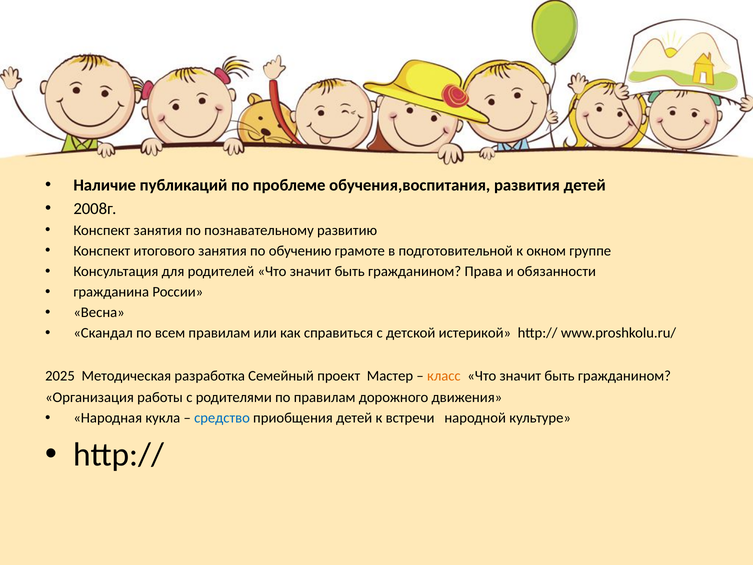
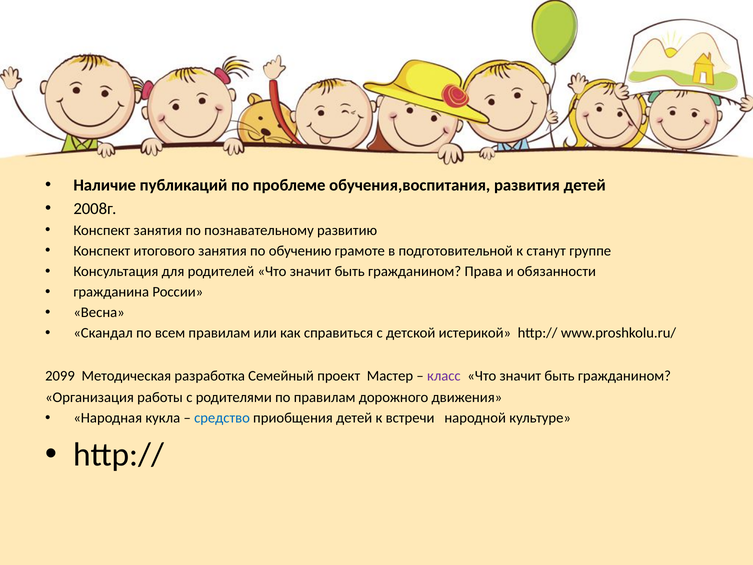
окном: окном -> станут
2025: 2025 -> 2099
класс colour: orange -> purple
